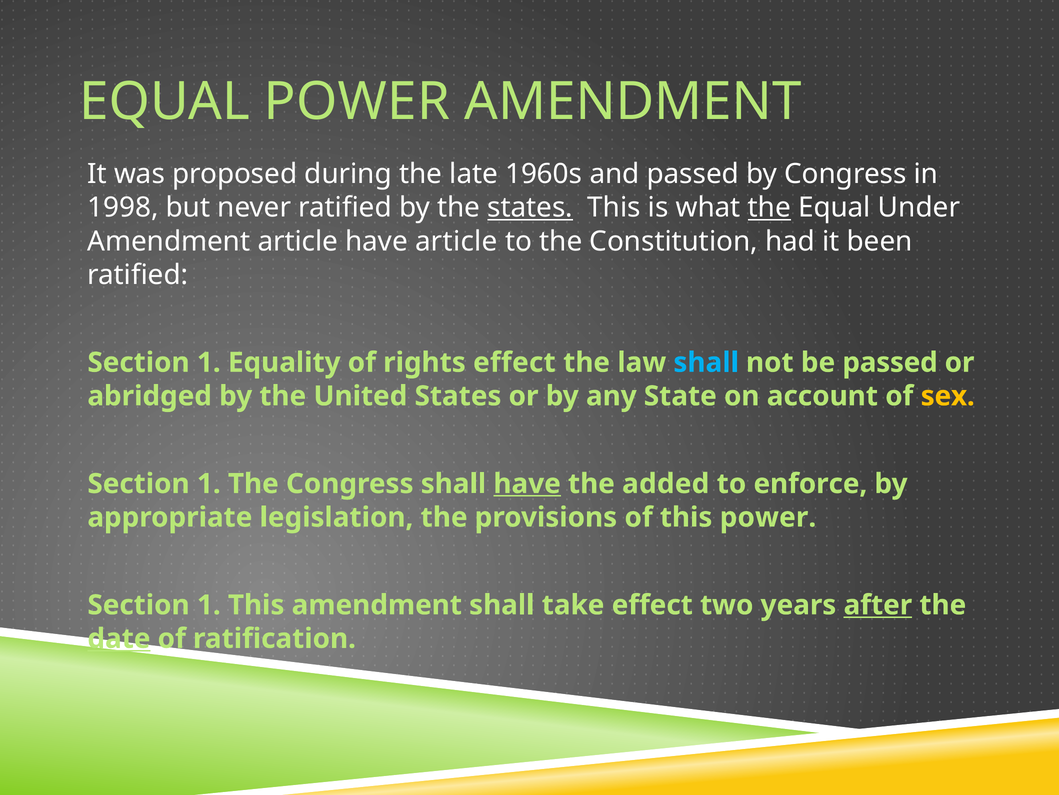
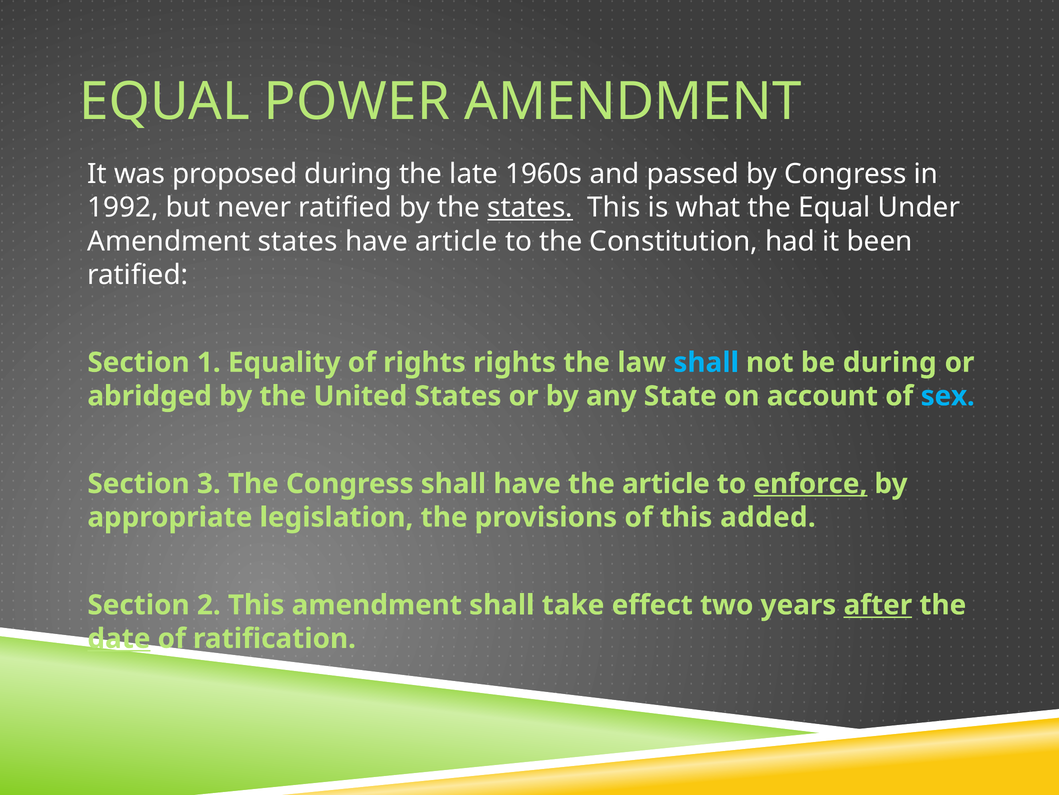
1998: 1998 -> 1992
the at (769, 208) underline: present -> none
Amendment article: article -> states
rights effect: effect -> rights
be passed: passed -> during
sex colour: yellow -> light blue
1 at (209, 483): 1 -> 3
have at (527, 483) underline: present -> none
the added: added -> article
enforce underline: none -> present
this power: power -> added
1 at (209, 605): 1 -> 2
